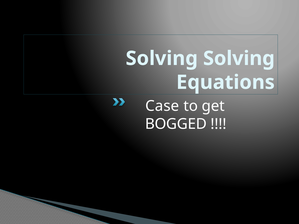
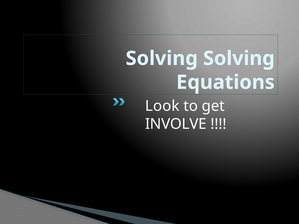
Case: Case -> Look
BOGGED: BOGGED -> INVOLVE
